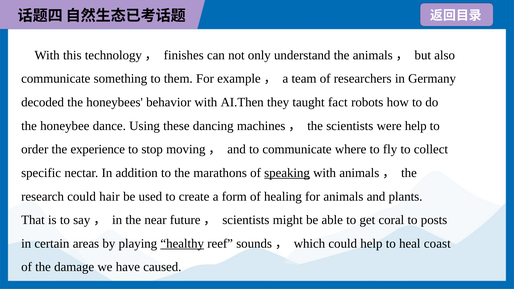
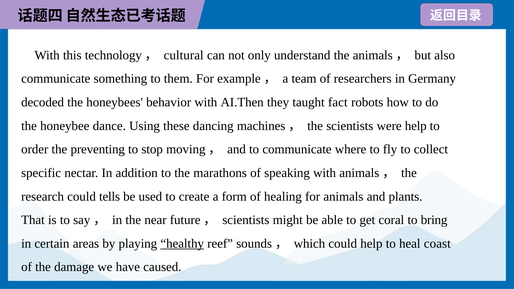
finishes: finishes -> cultural
experience: experience -> preventing
speaking underline: present -> none
hair: hair -> tells
posts: posts -> bring
